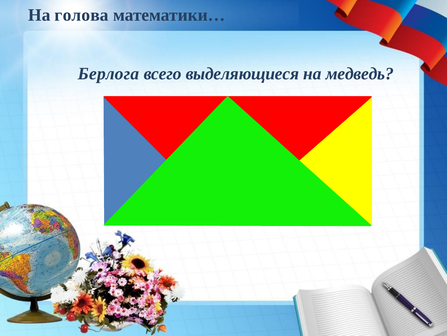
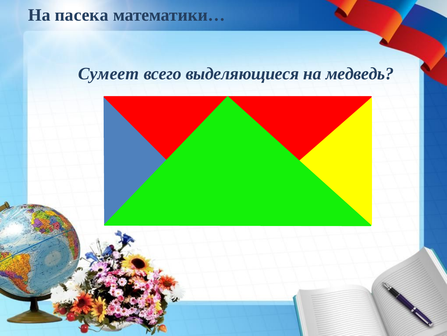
голова: голова -> пасека
Берлога: Берлога -> Сумеет
